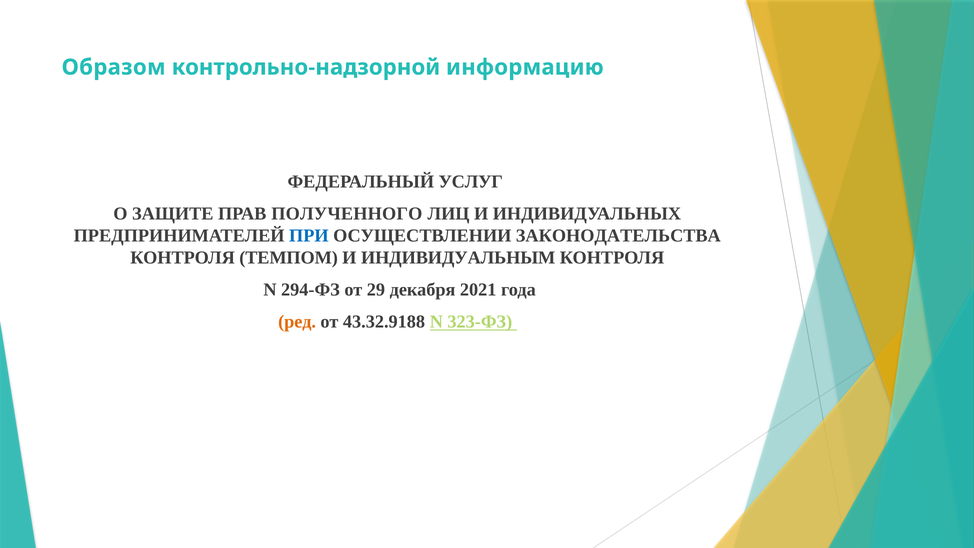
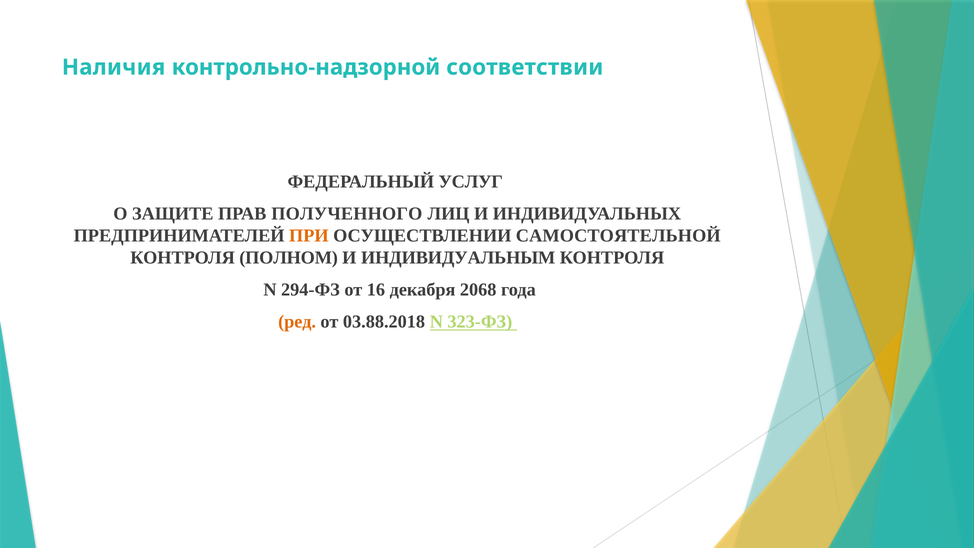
Образом: Образом -> Наличия
информацию: информацию -> соответствии
ПРИ colour: blue -> orange
ЗАКОНОДАТЕЛЬСТВА: ЗАКОНОДАТЕЛЬСТВА -> САМОСТОЯТЕЛЬНОЙ
ТЕМПОМ: ТЕМПОМ -> ПОЛНОМ
29: 29 -> 16
2021: 2021 -> 2068
43.32.9188: 43.32.9188 -> 03.88.2018
